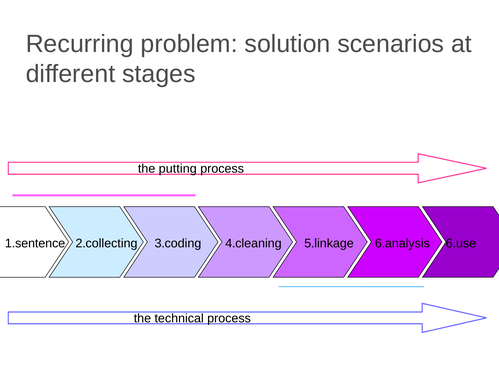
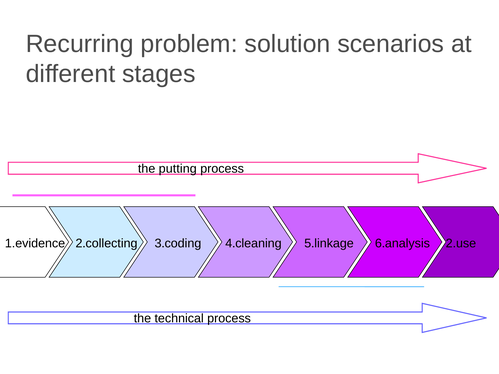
1.sentence: 1.sentence -> 1.evidence
6.use: 6.use -> 2.use
